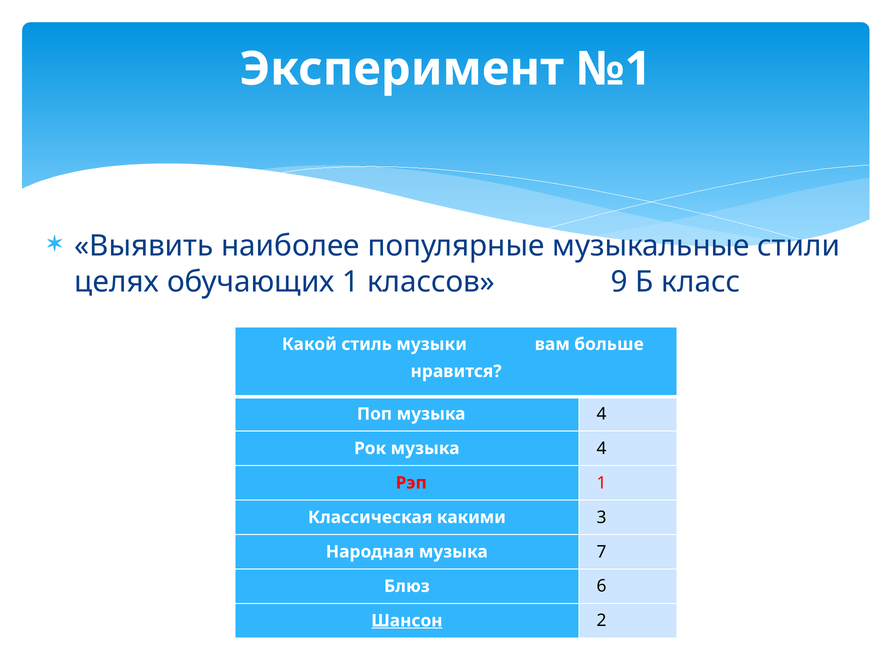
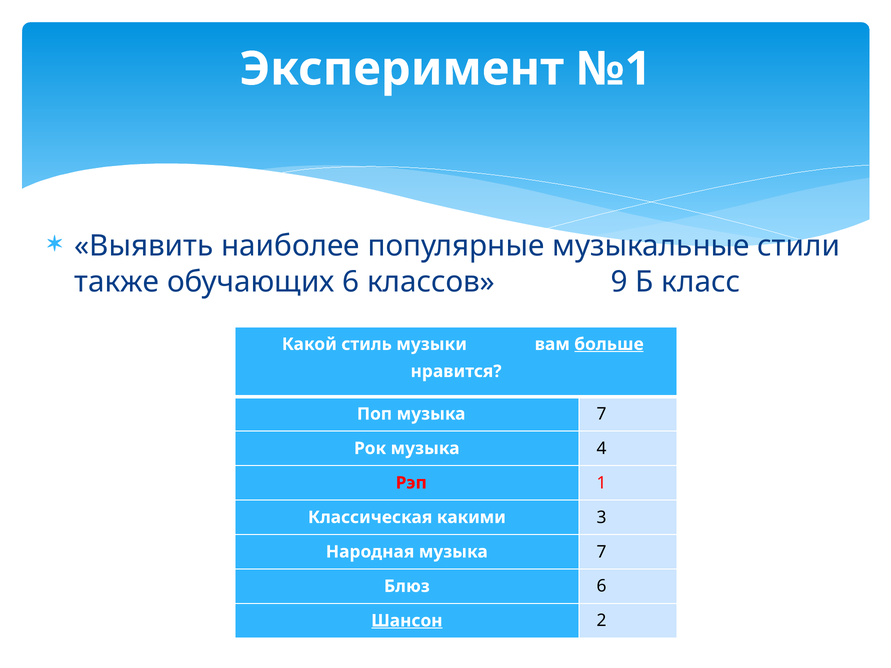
целях: целях -> также
обучающих 1: 1 -> 6
больше underline: none -> present
Поп музыка 4: 4 -> 7
